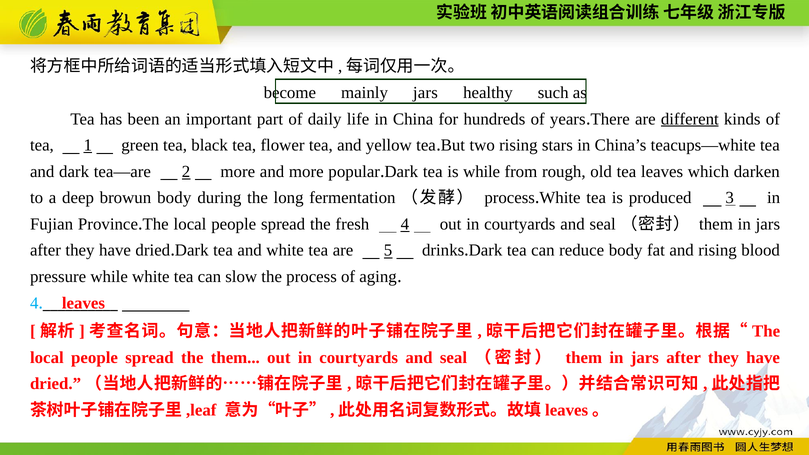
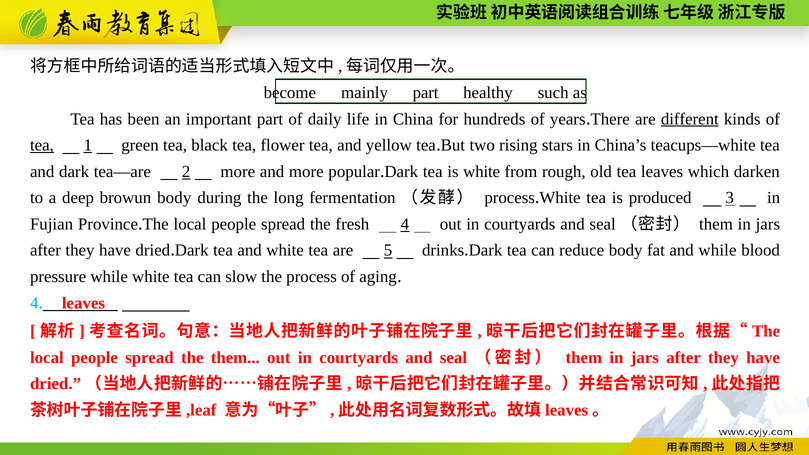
mainly jars: jars -> part
tea at (42, 145) underline: none -> present
is while: while -> white
and rising: rising -> while
